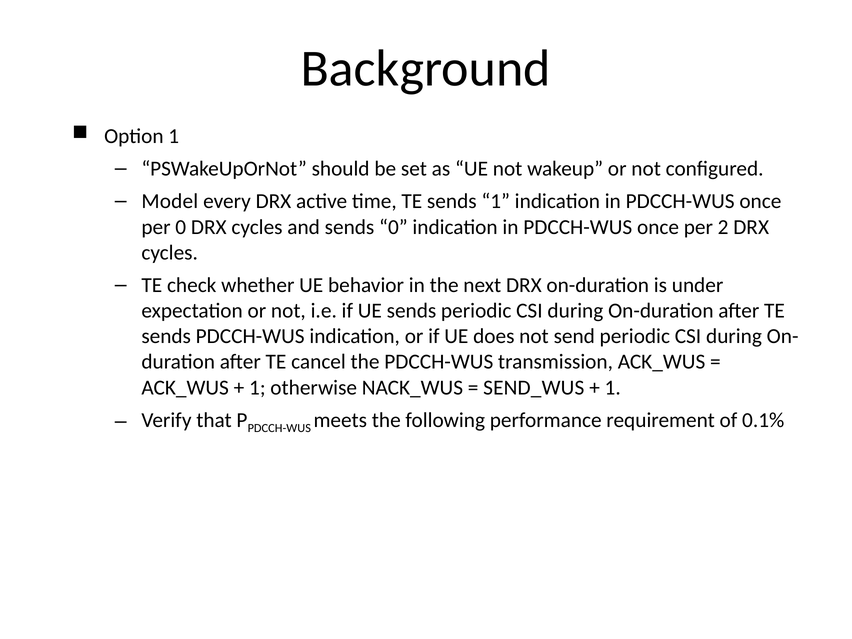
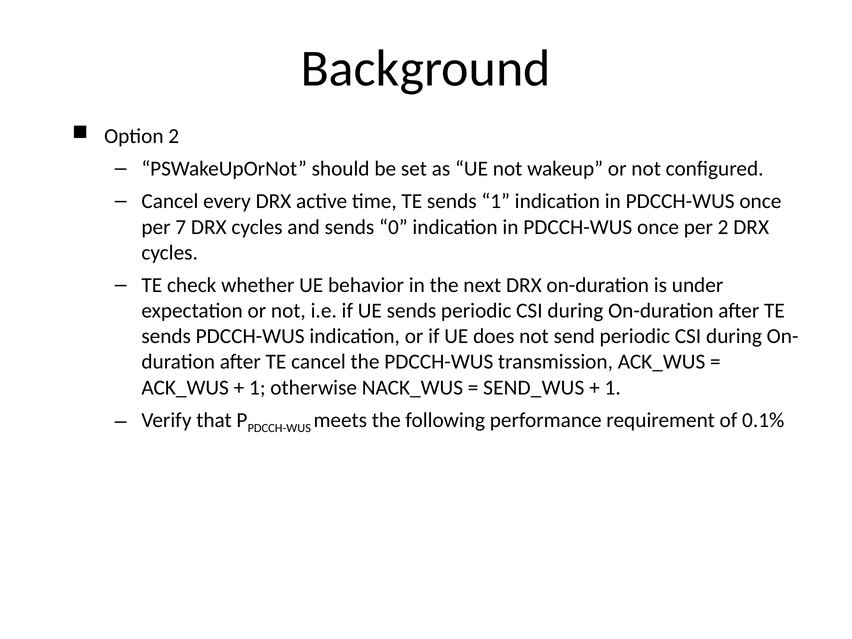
Option 1: 1 -> 2
Model at (170, 201): Model -> Cancel
per 0: 0 -> 7
